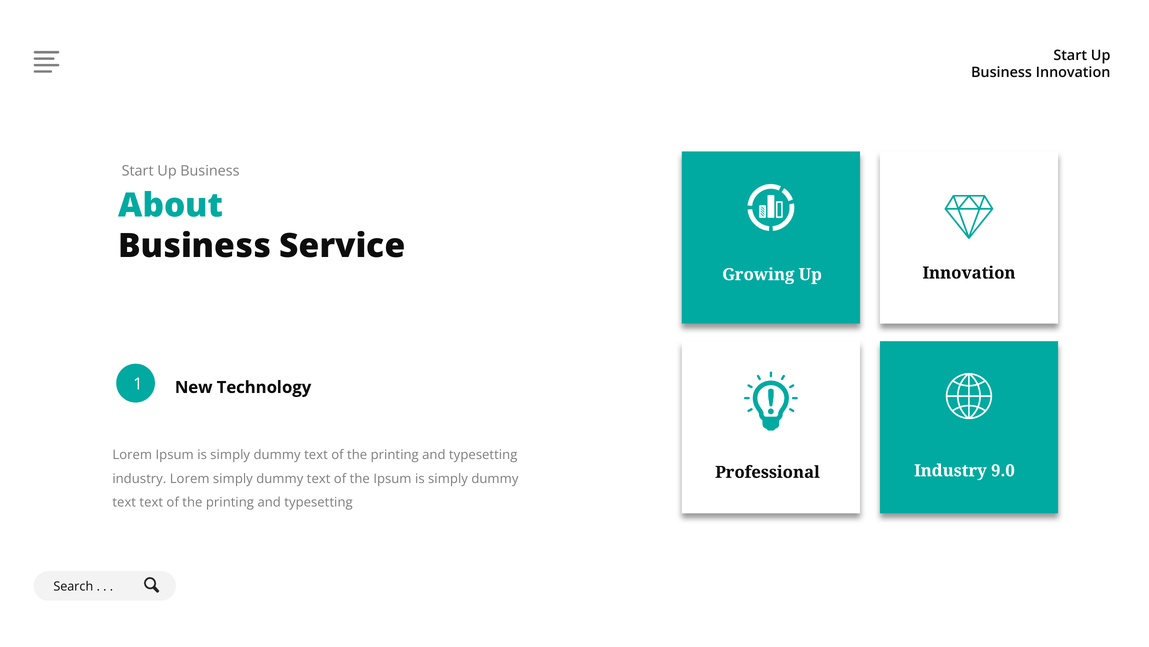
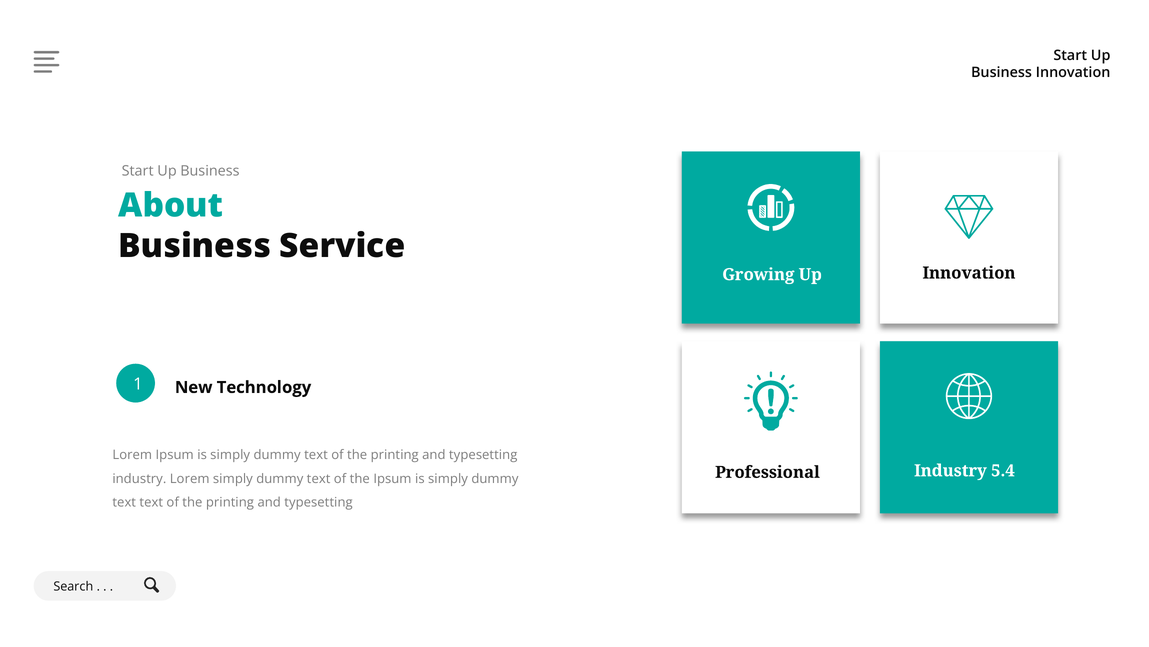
9.0: 9.0 -> 5.4
